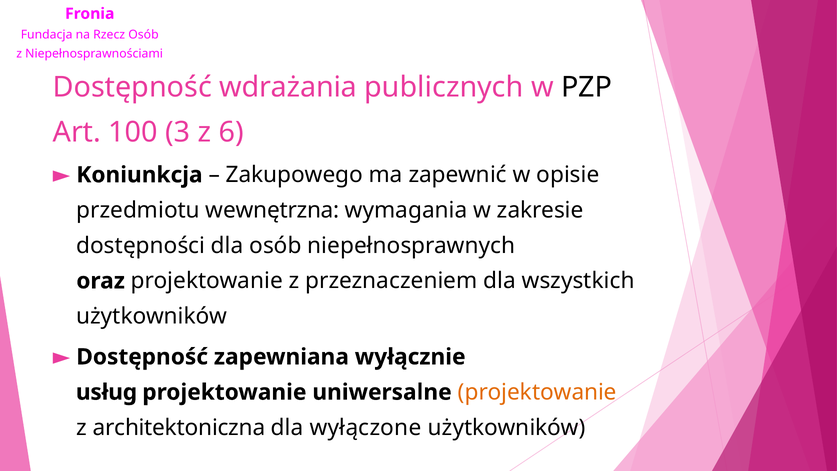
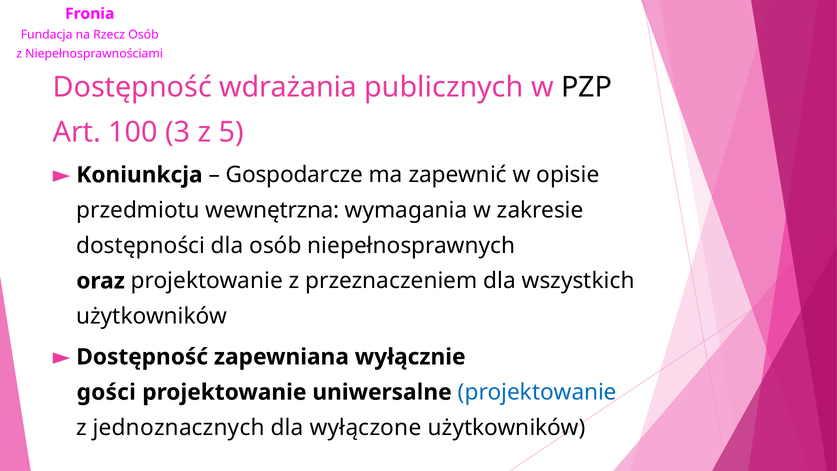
6: 6 -> 5
Zakupowego: Zakupowego -> Gospodarcze
usług: usług -> gości
projektowanie at (537, 392) colour: orange -> blue
architektoniczna: architektoniczna -> jednoznacznych
